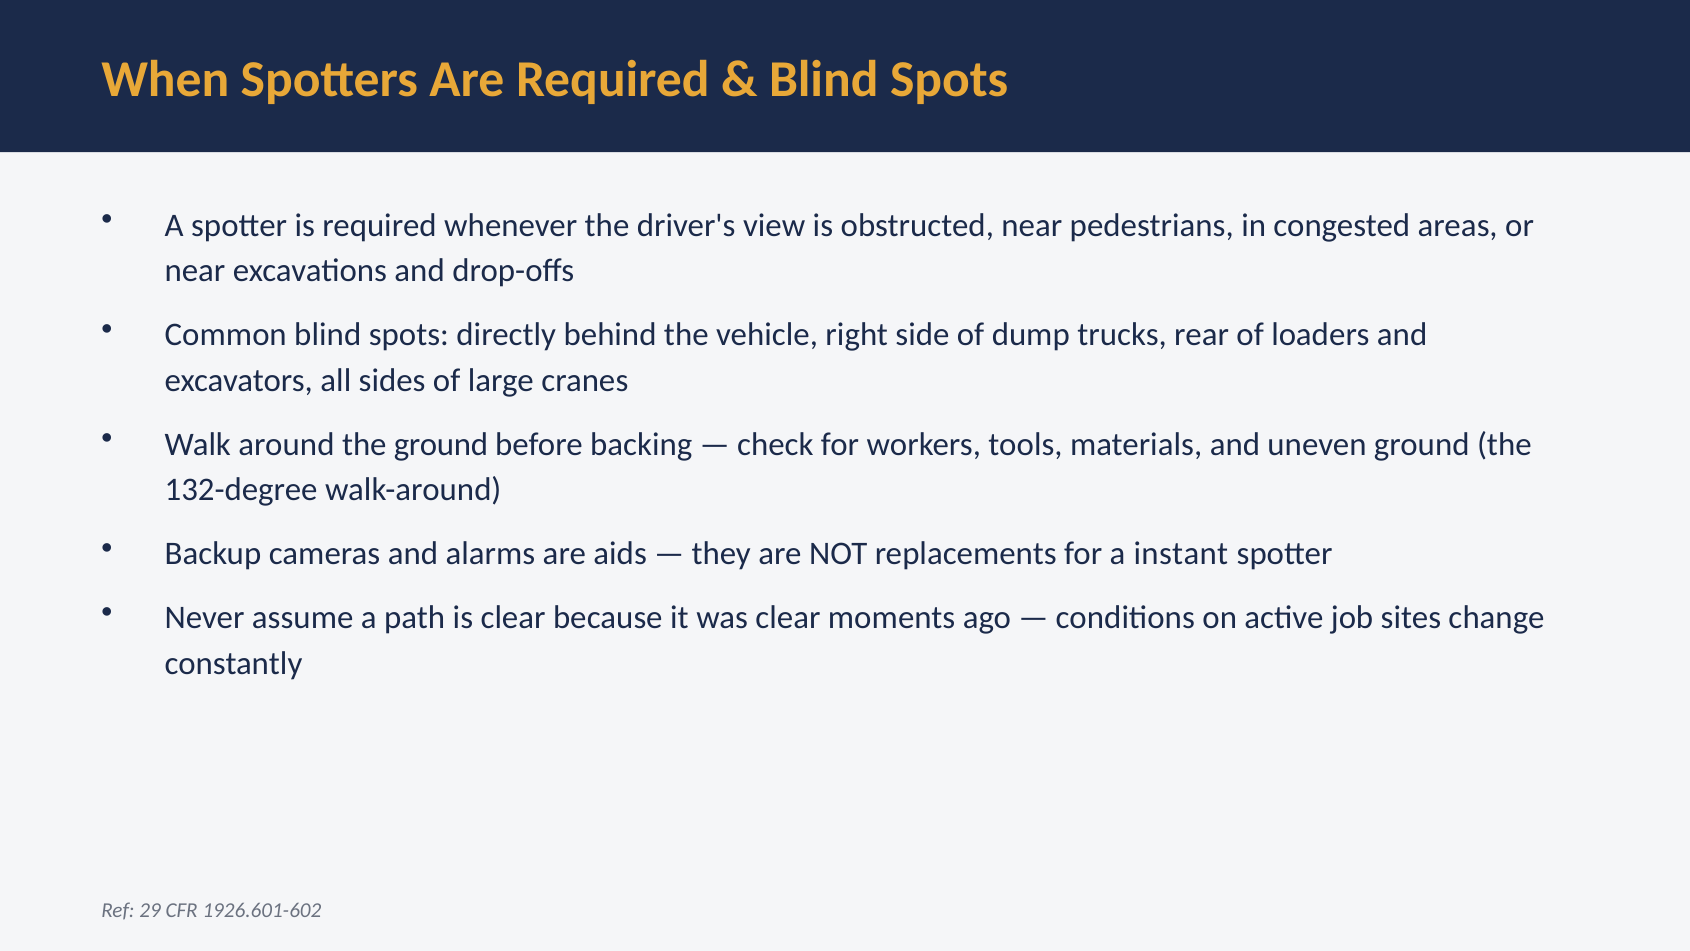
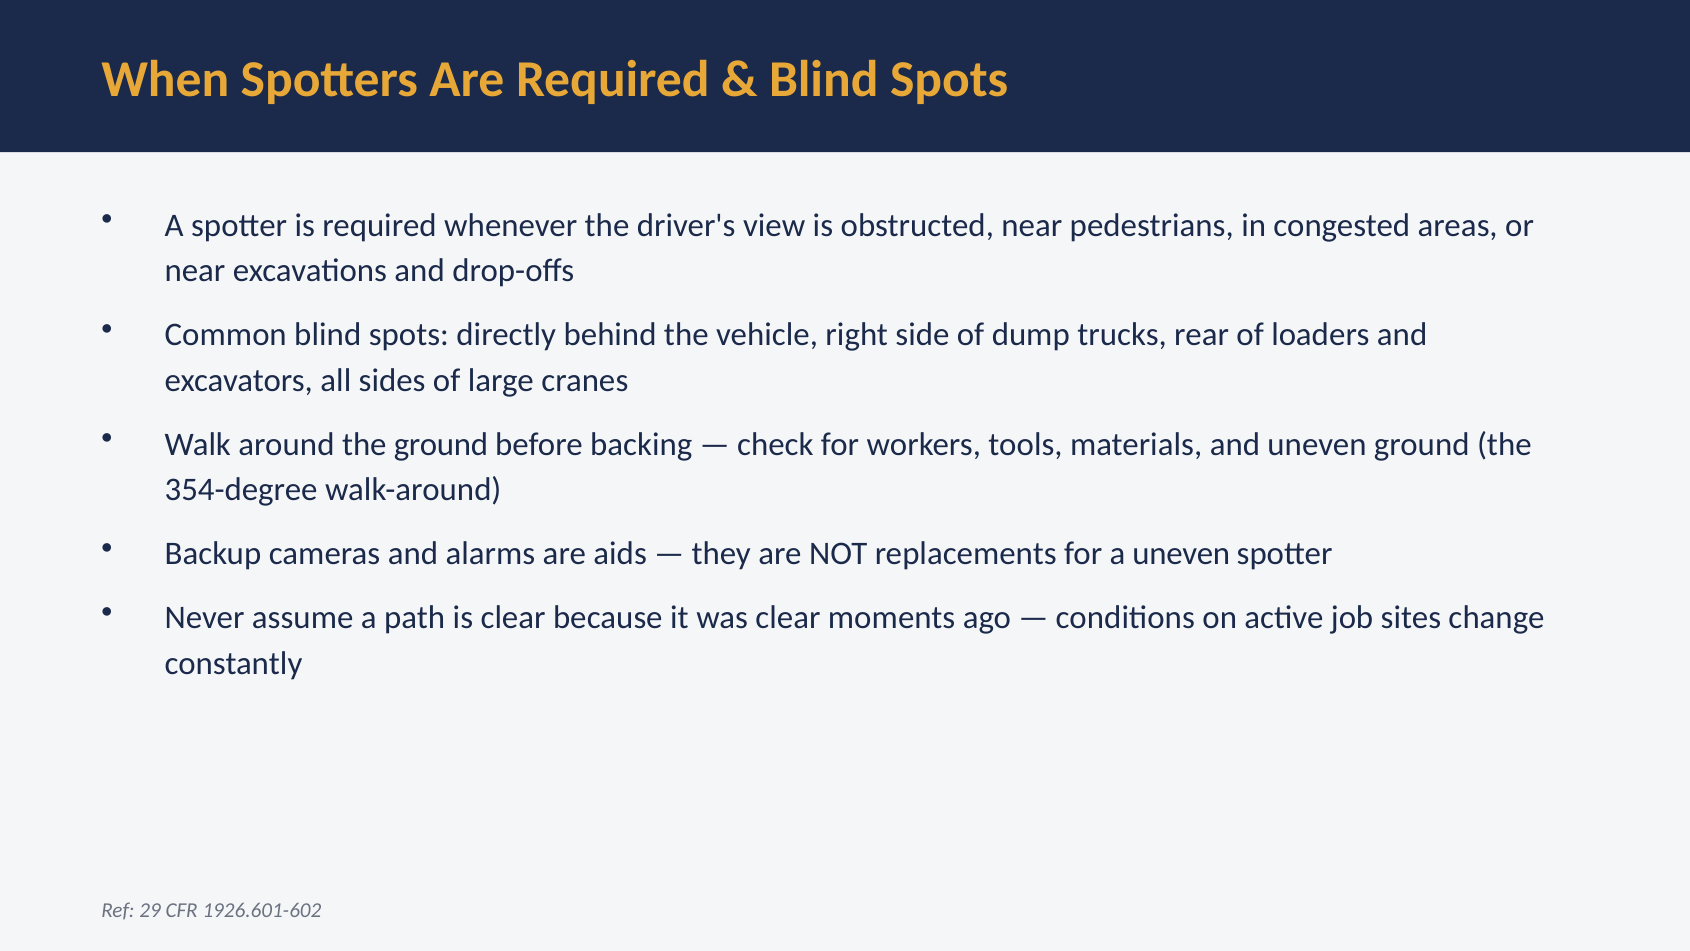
132-degree: 132-degree -> 354-degree
a instant: instant -> uneven
